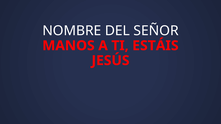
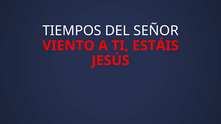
NOMBRE: NOMBRE -> TIEMPOS
MANOS: MANOS -> VIENTO
